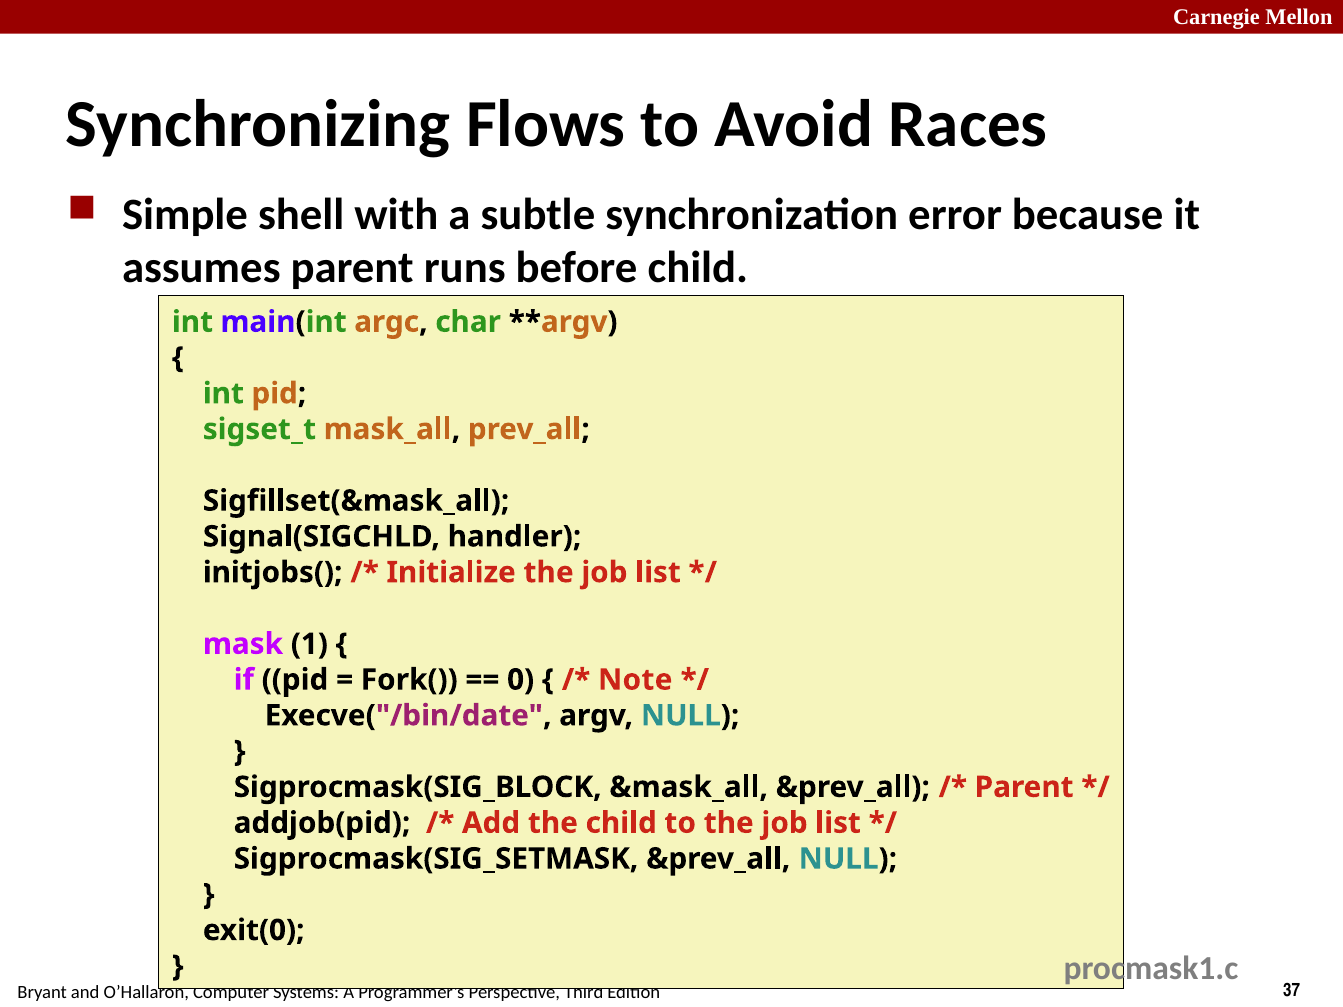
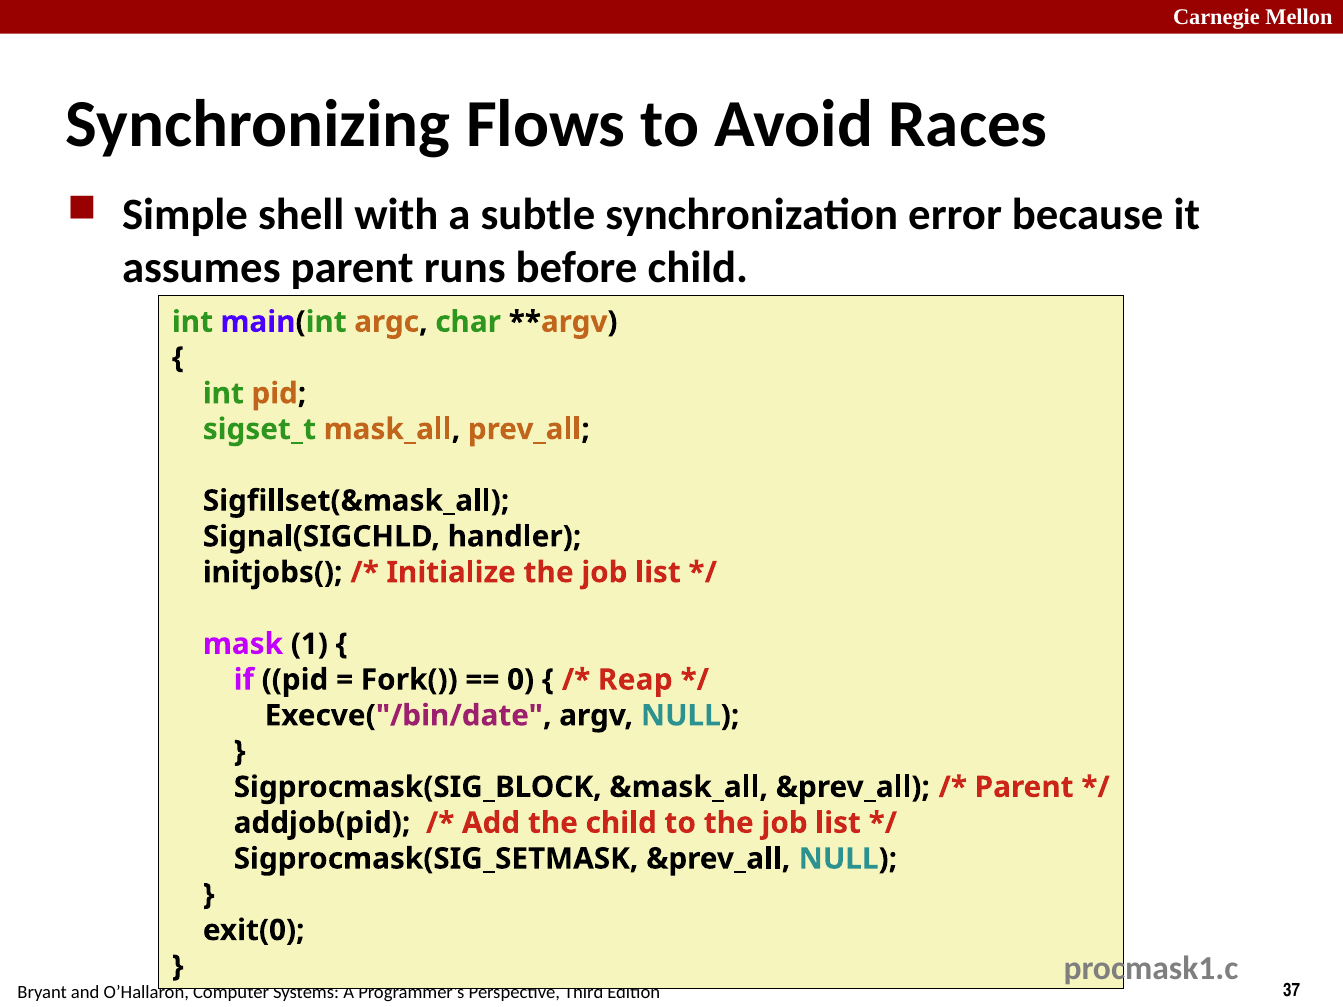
Note: Note -> Reap
